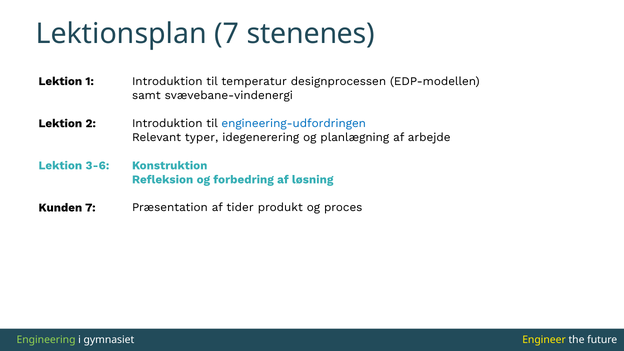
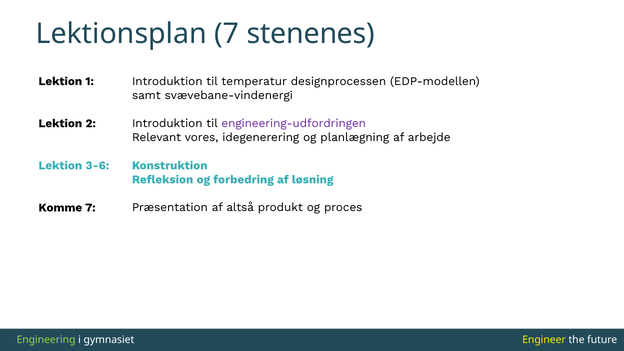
engineering-udfordringen colour: blue -> purple
typer: typer -> vores
Kunden: Kunden -> Komme
tider: tider -> altså
